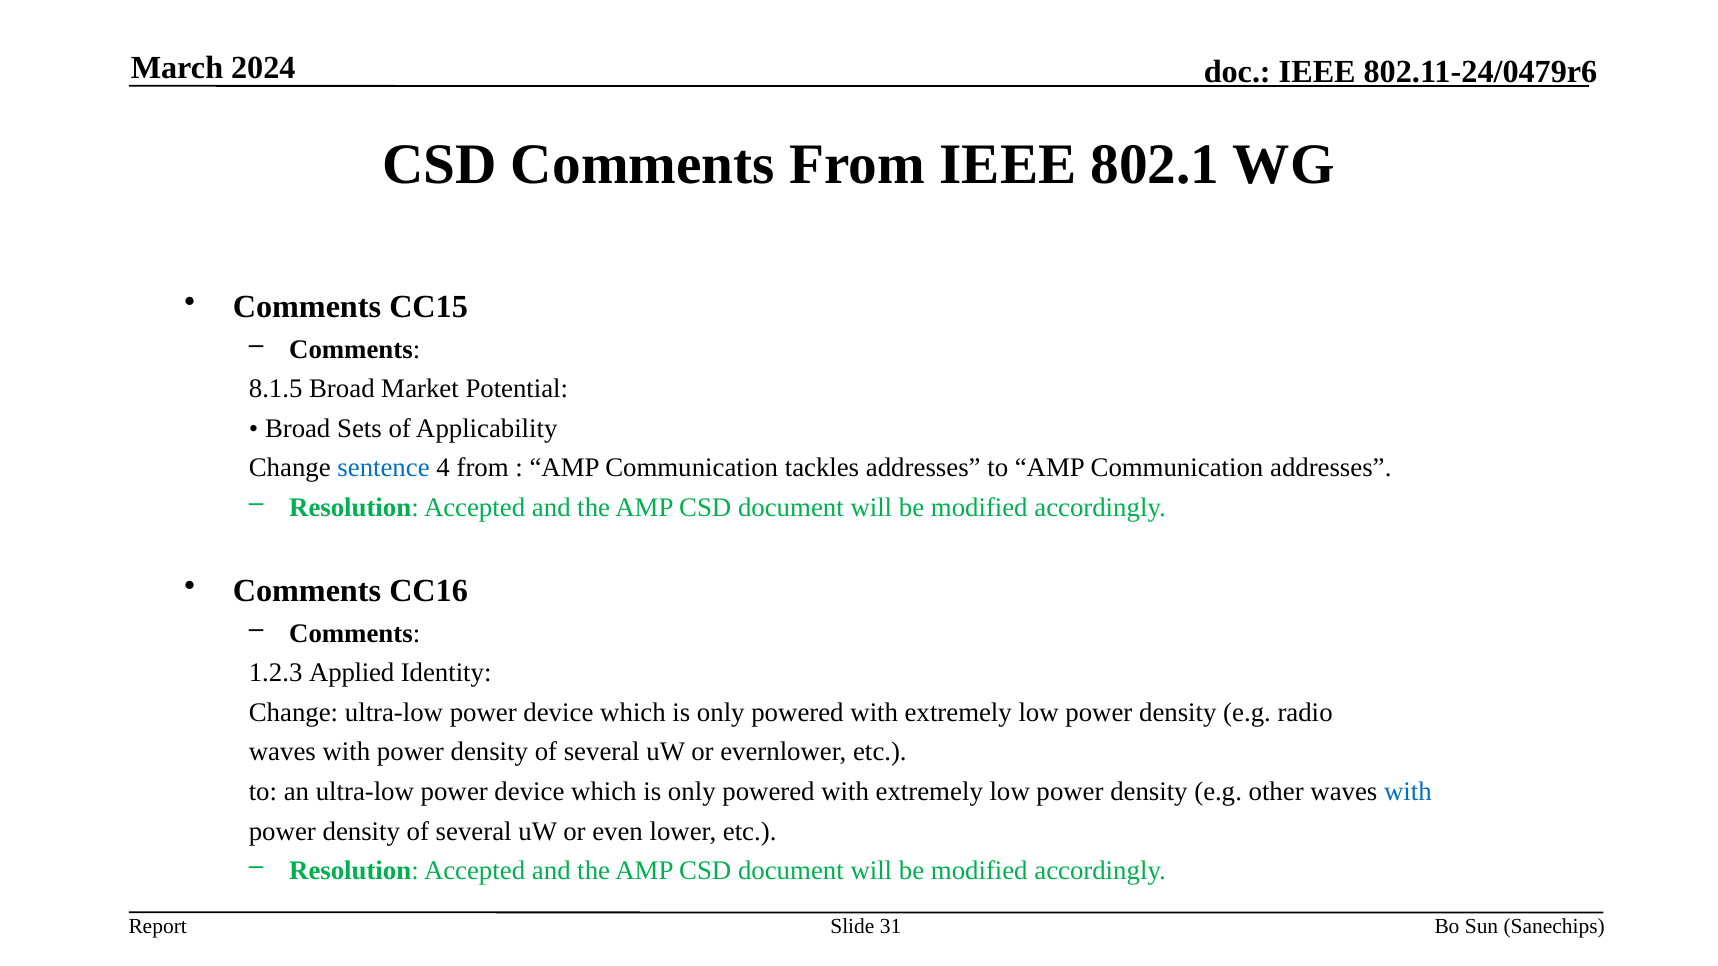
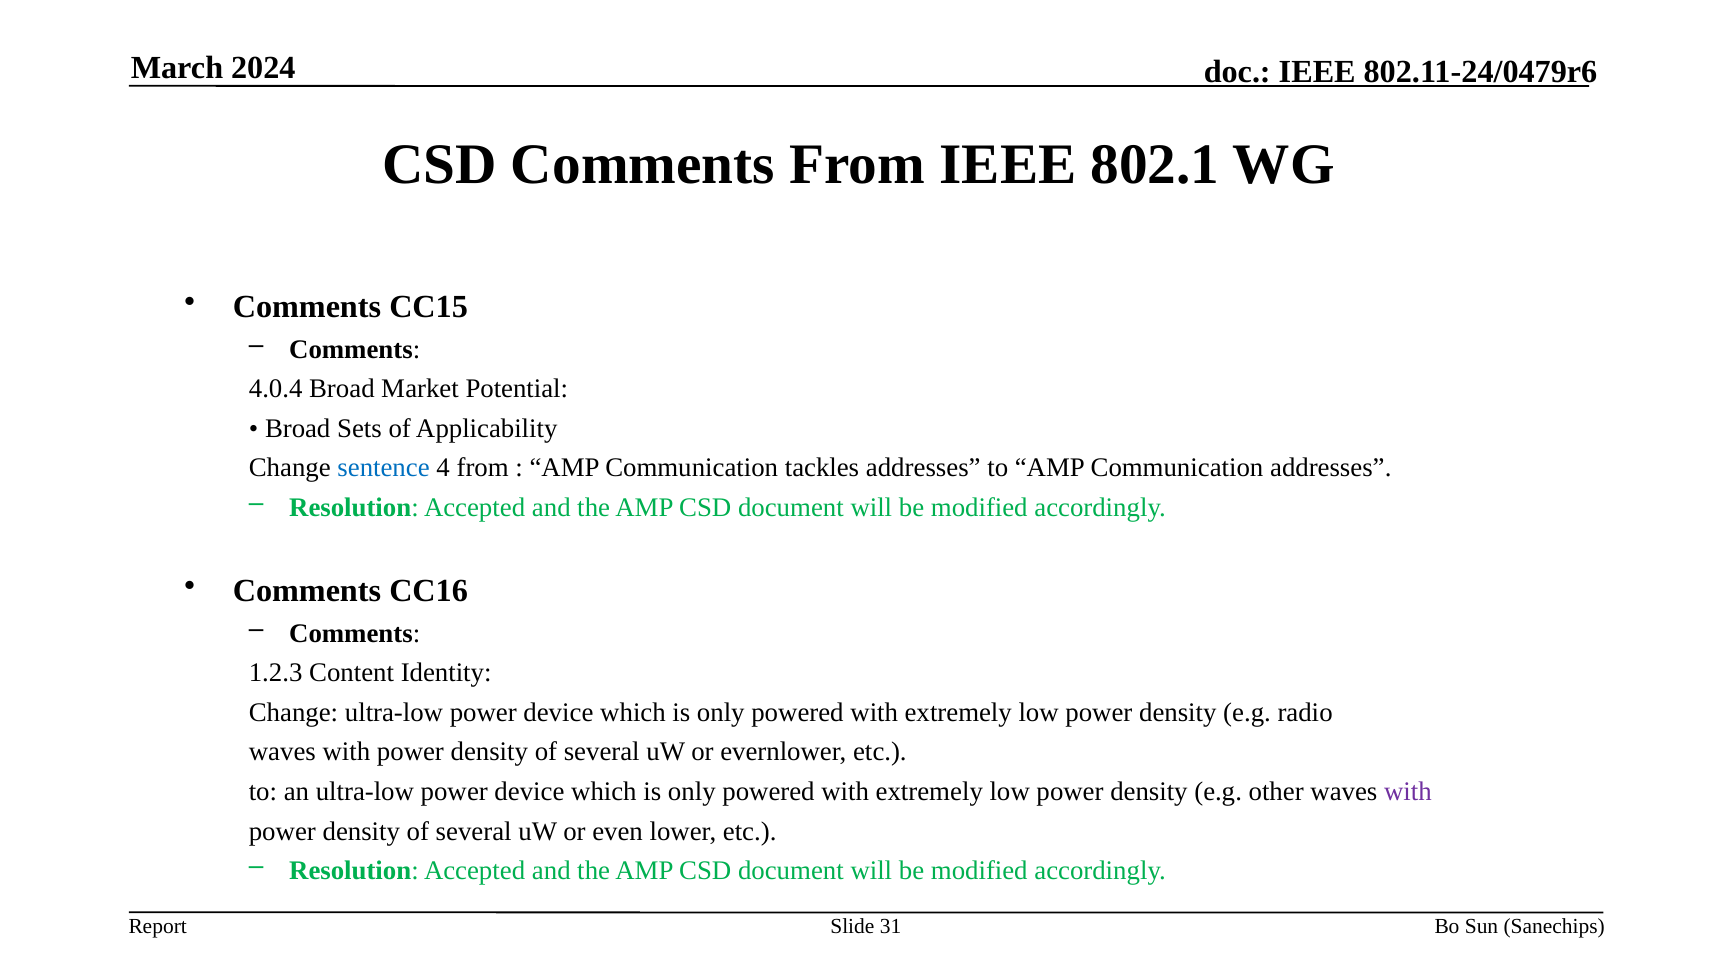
8.1.5: 8.1.5 -> 4.0.4
Applied: Applied -> Content
with at (1408, 792) colour: blue -> purple
